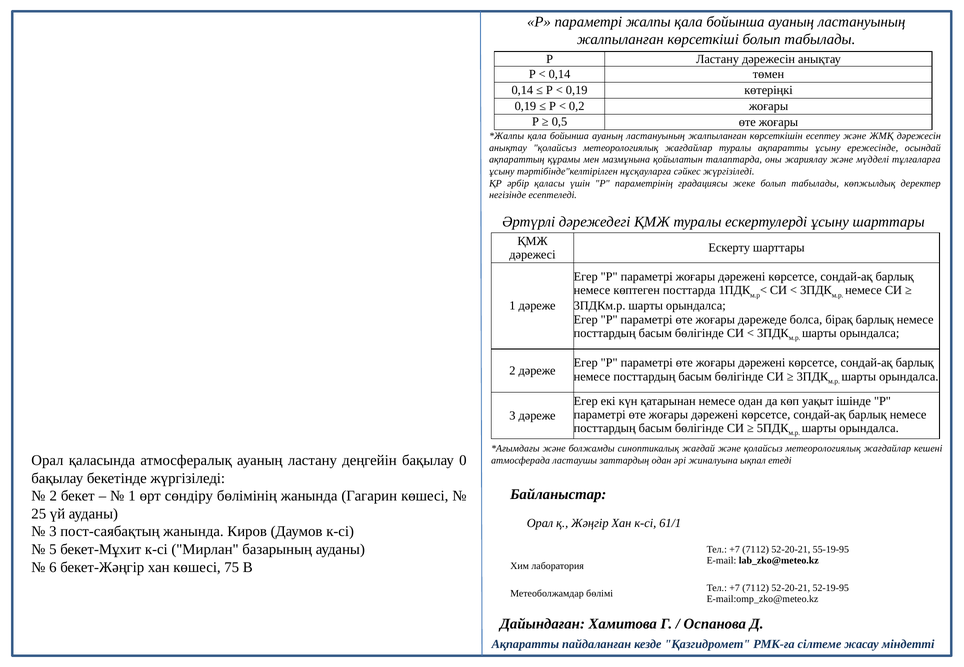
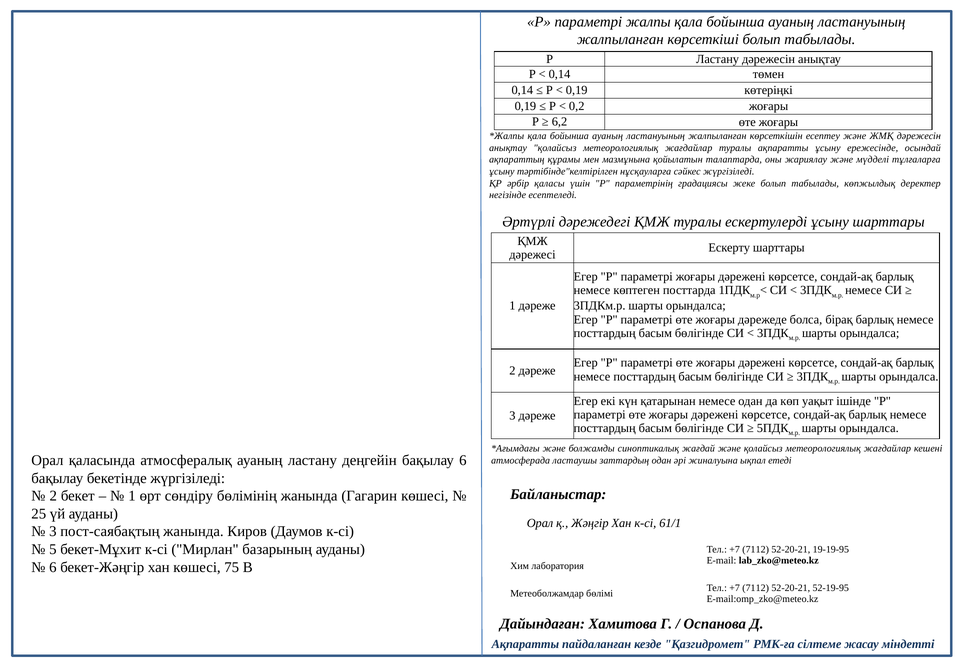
0,5: 0,5 -> 6,2
бақылау 0: 0 -> 6
55-19-95: 55-19-95 -> 19-19-95
